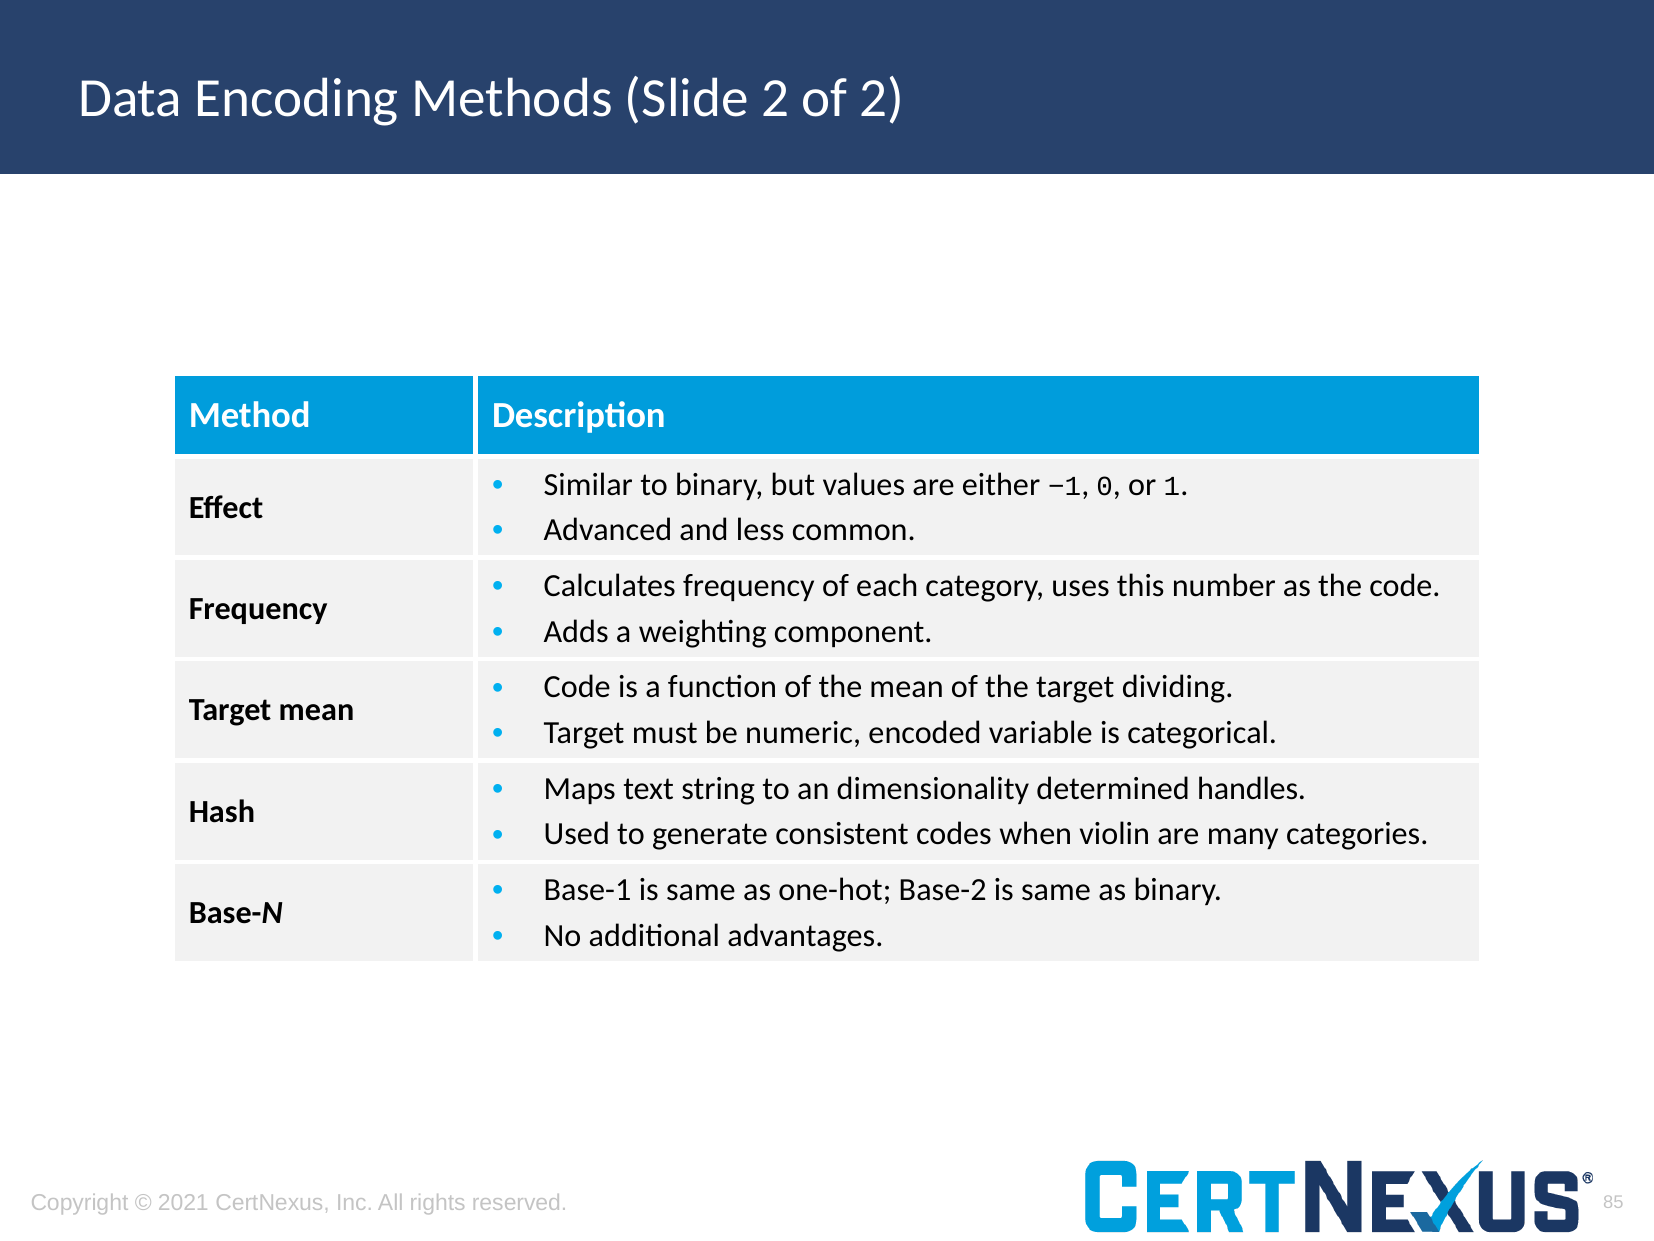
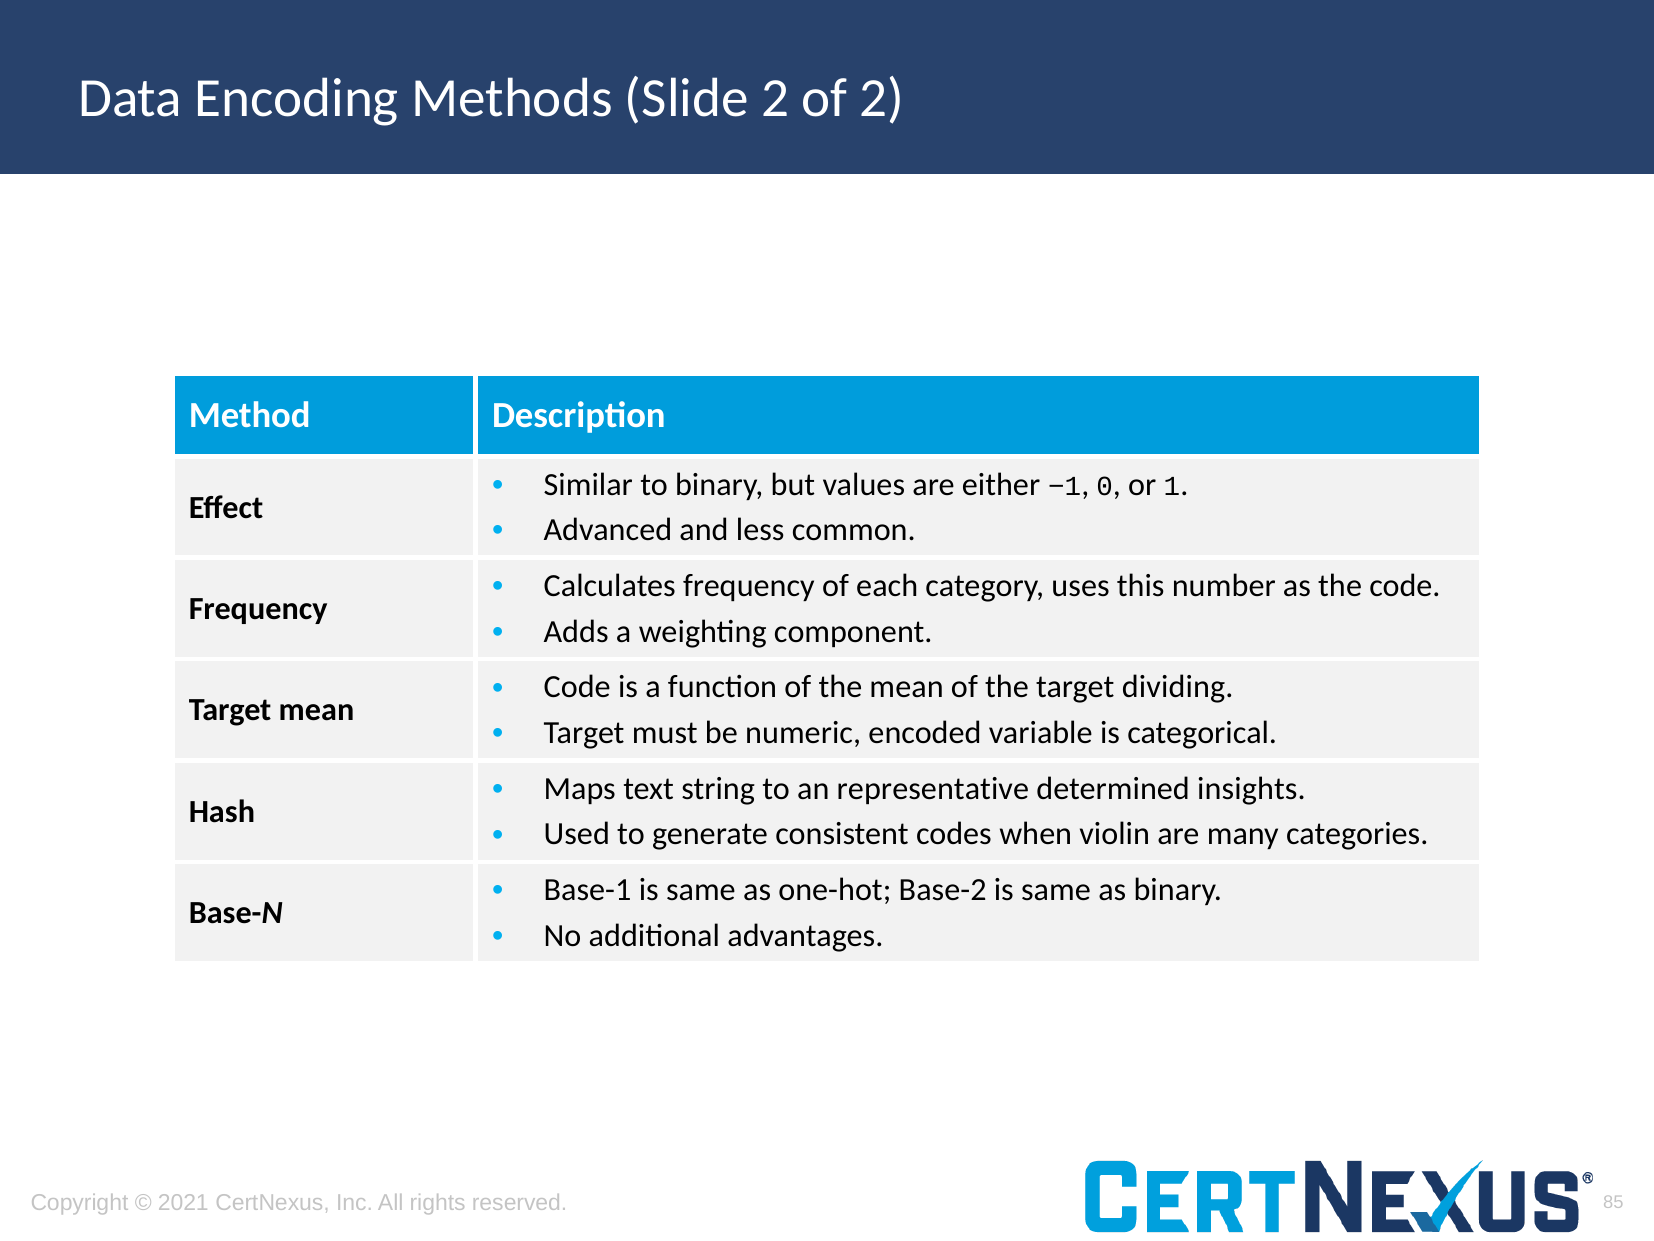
dimensionality: dimensionality -> representative
handles: handles -> insights
